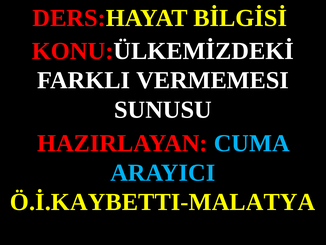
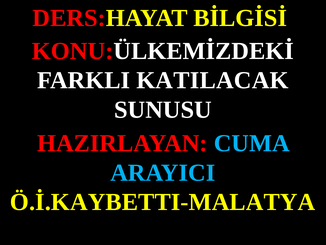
VERMEMESI: VERMEMESI -> KATILACAK
